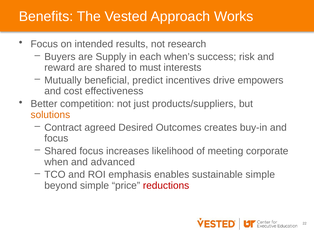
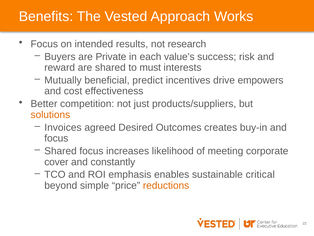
Supply: Supply -> Private
when’s: when’s -> value’s
Contract: Contract -> Invoices
when: when -> cover
advanced: advanced -> constantly
sustainable simple: simple -> critical
reductions colour: red -> orange
